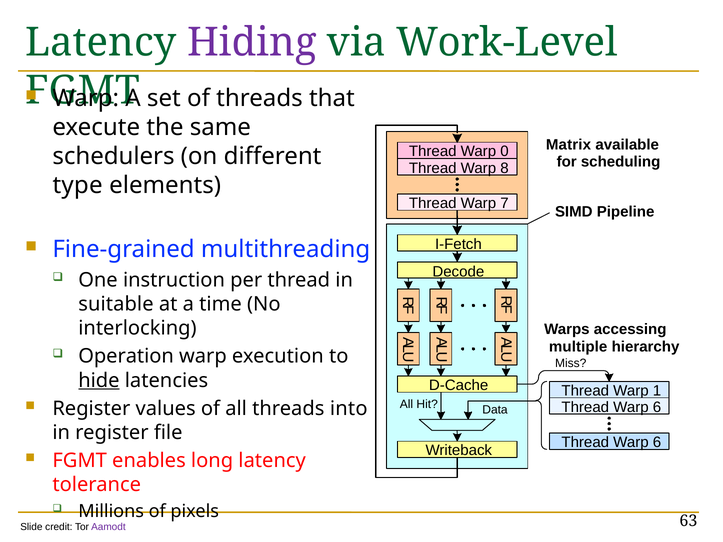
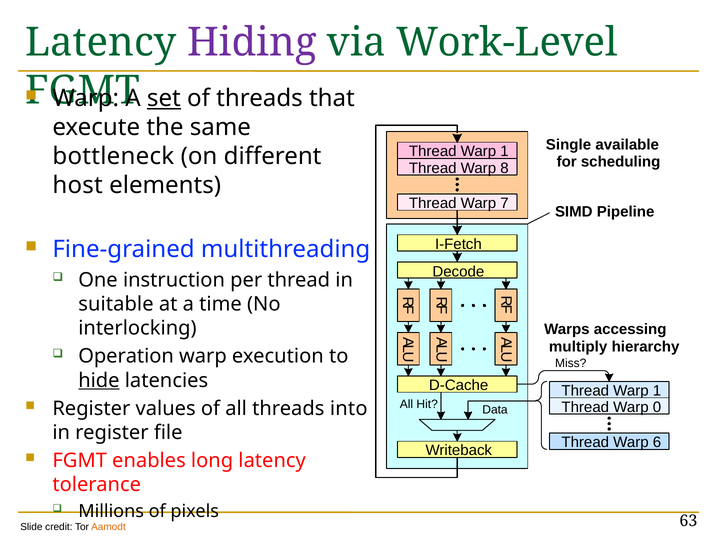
set underline: none -> present
Matrix: Matrix -> Single
0 at (504, 152): 0 -> 1
schedulers: schedulers -> bottleneck
type: type -> host
multiple: multiple -> multiply
6 at (657, 407): 6 -> 0
Aamodt colour: purple -> orange
